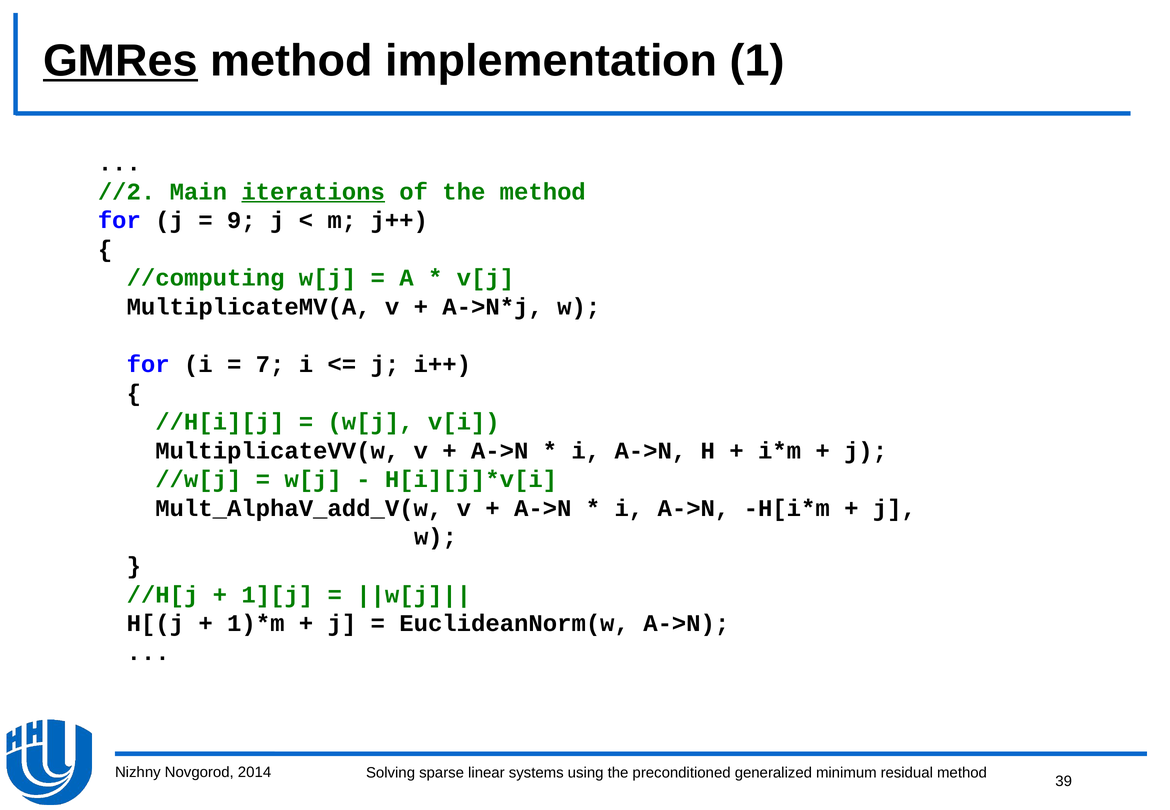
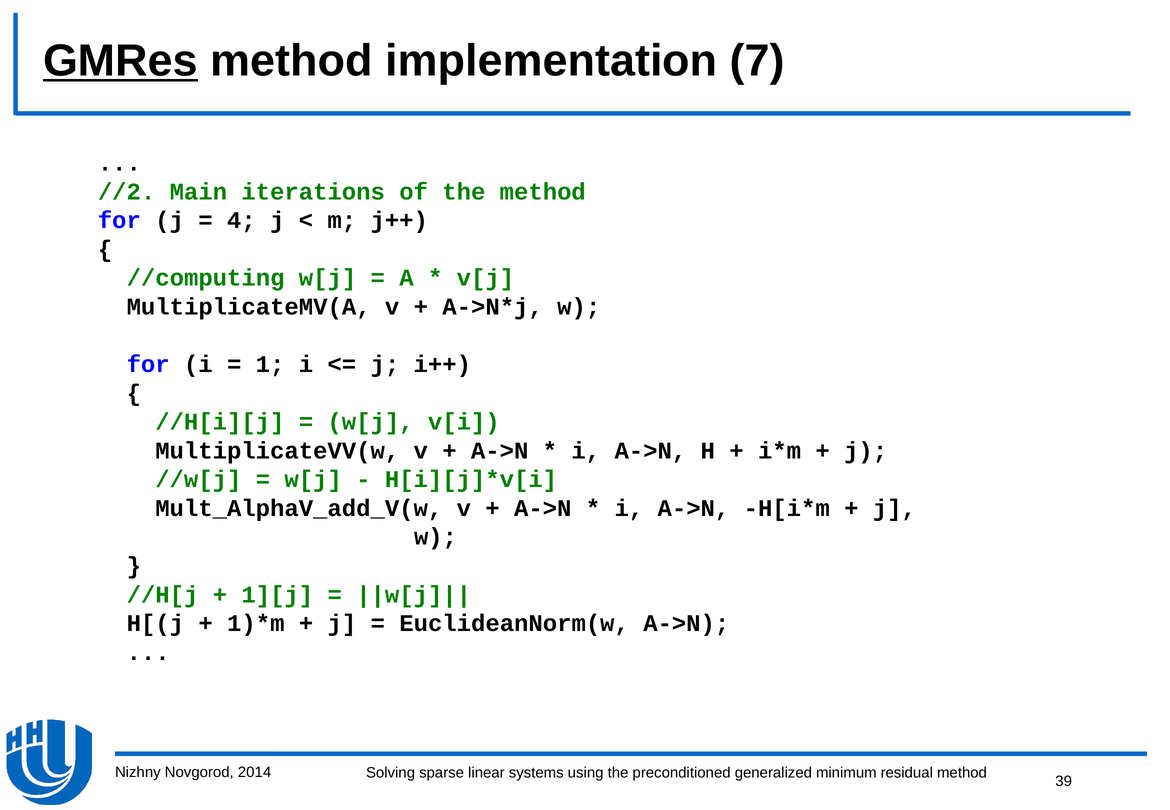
1: 1 -> 7
iterations underline: present -> none
9: 9 -> 4
7: 7 -> 1
